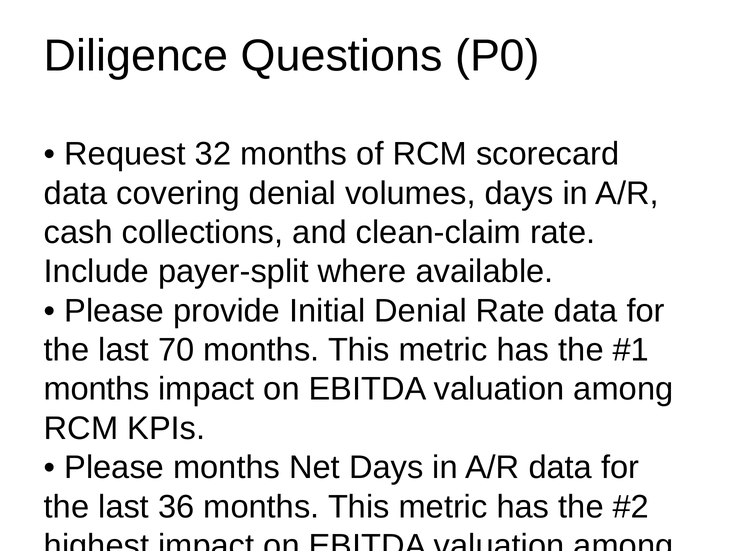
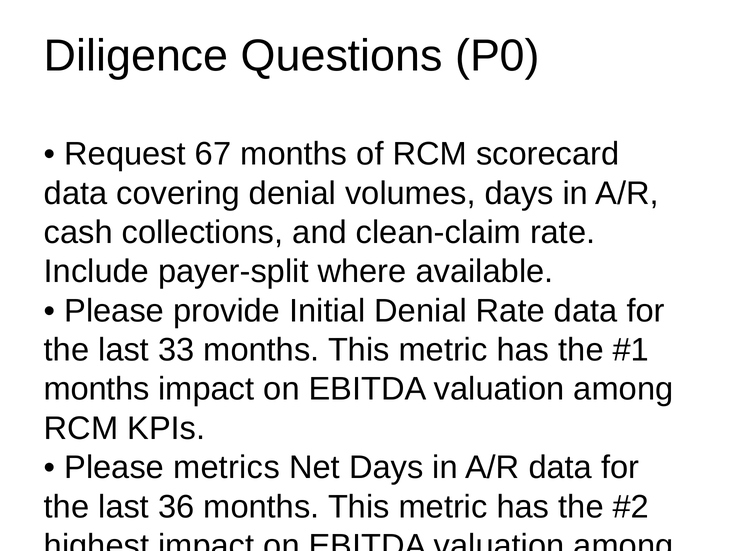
32: 32 -> 67
70: 70 -> 33
Please months: months -> metrics
